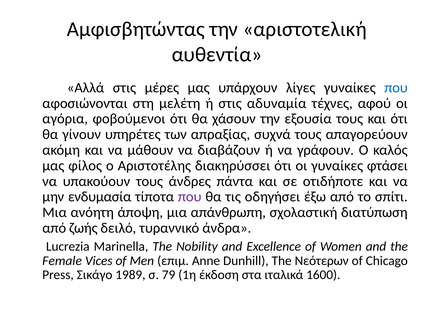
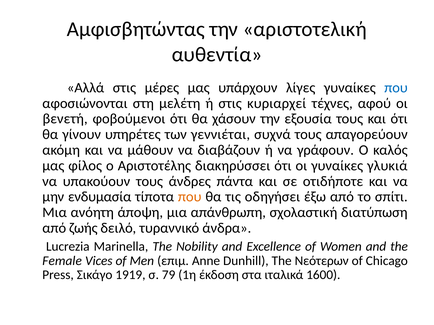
αδυναμία: αδυναμία -> κυριαρχεί
αγόρια: αγόρια -> βενετή
απραξίας: απραξίας -> γεννιέται
φτάσει: φτάσει -> γλυκιά
που at (190, 197) colour: purple -> orange
1989: 1989 -> 1919
